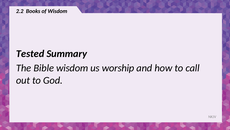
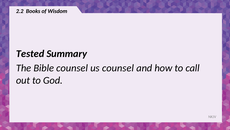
Bible wisdom: wisdom -> counsel
us worship: worship -> counsel
